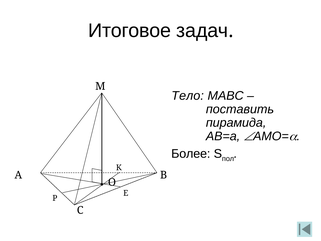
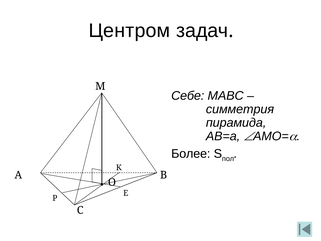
Итоговое: Итоговое -> Центром
Тело: Тело -> Себе
поставить: поставить -> симметрия
